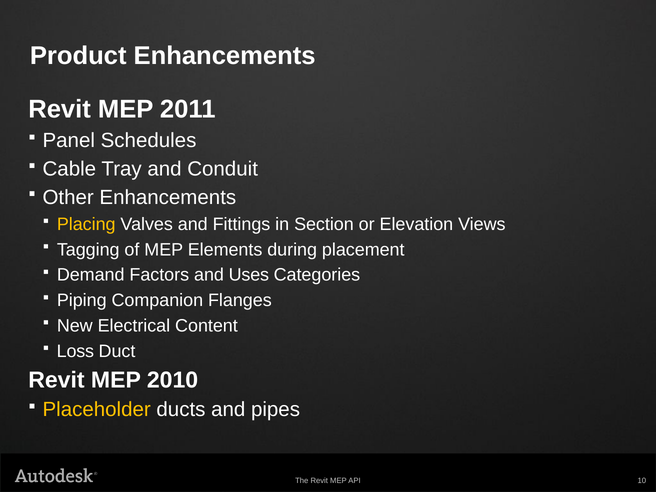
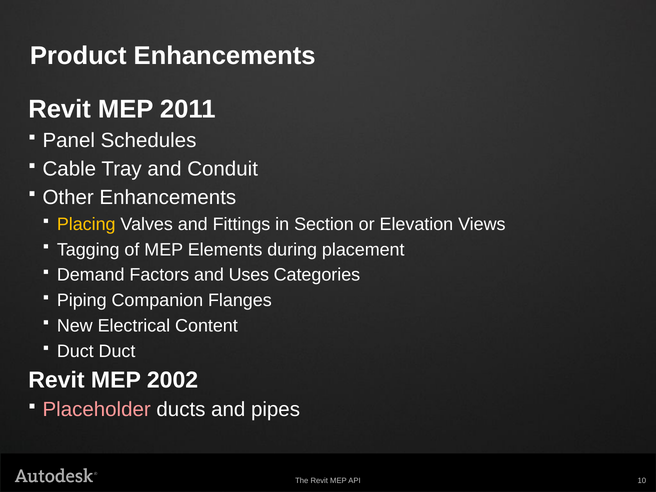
Loss at (75, 351): Loss -> Duct
2010: 2010 -> 2002
Placeholder colour: yellow -> pink
